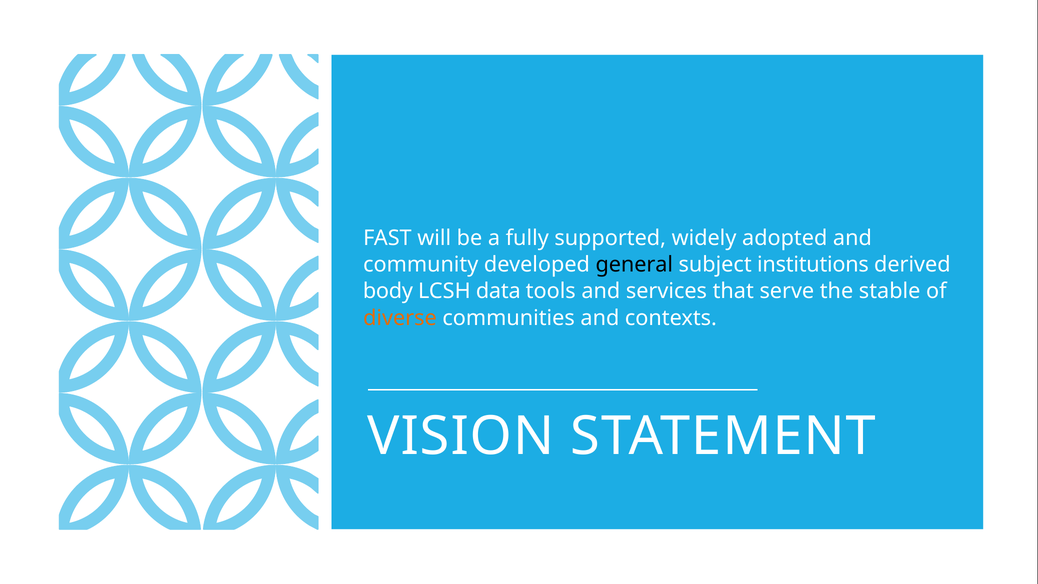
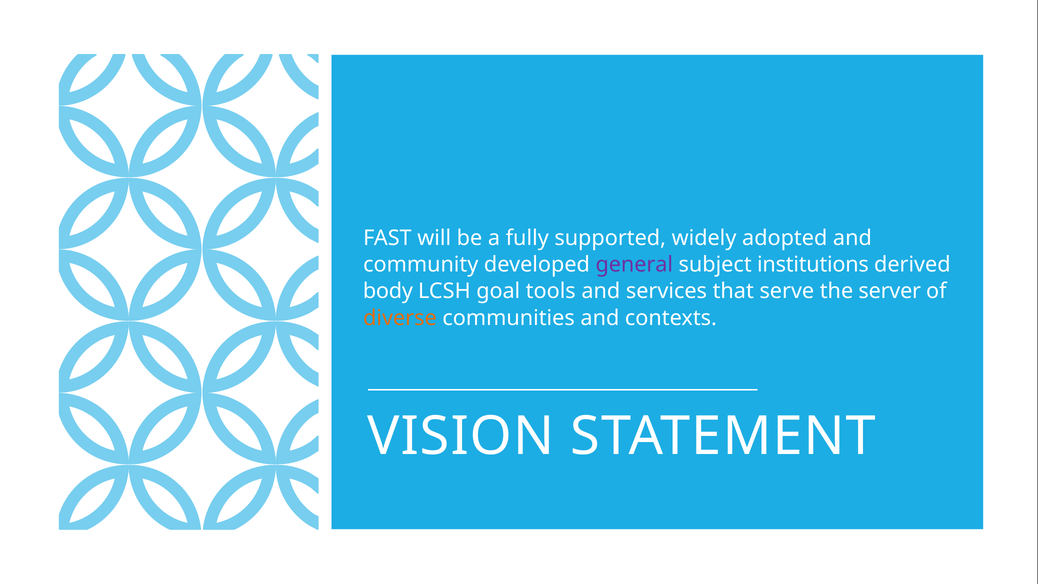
general colour: black -> purple
data: data -> goal
stable: stable -> server
